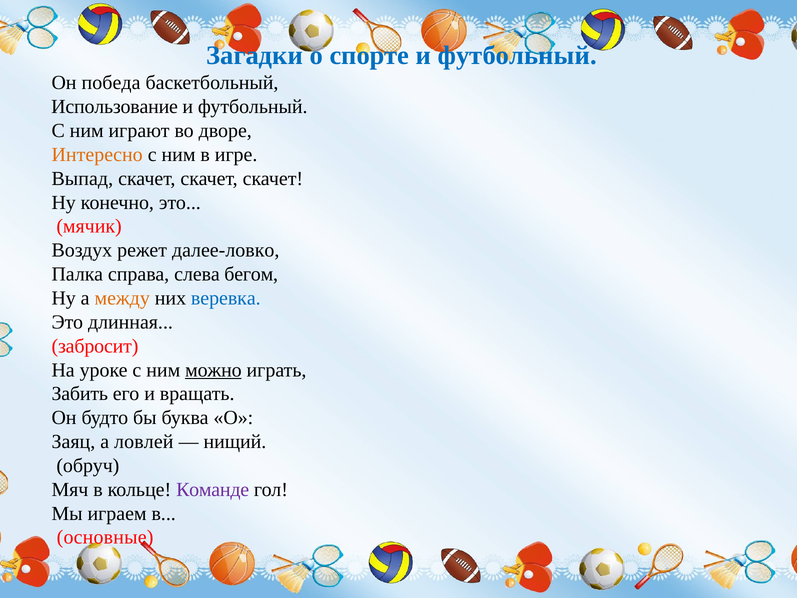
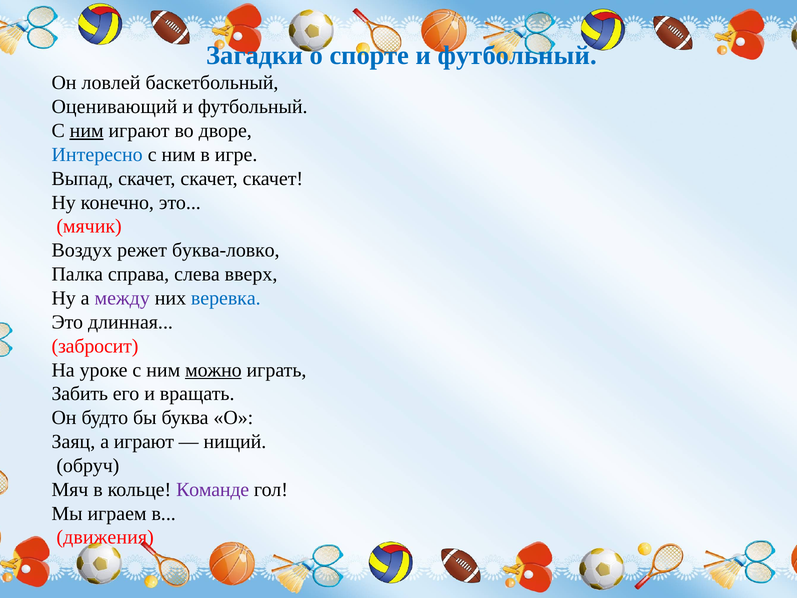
победа: победа -> ловлей
Использование: Использование -> Оценивающий
ним at (87, 131) underline: none -> present
Интересно colour: orange -> blue
далее-ловко: далее-ловко -> буква-ловко
бегом: бегом -> вверх
между colour: orange -> purple
а ловлей: ловлей -> играют
основные: основные -> движения
